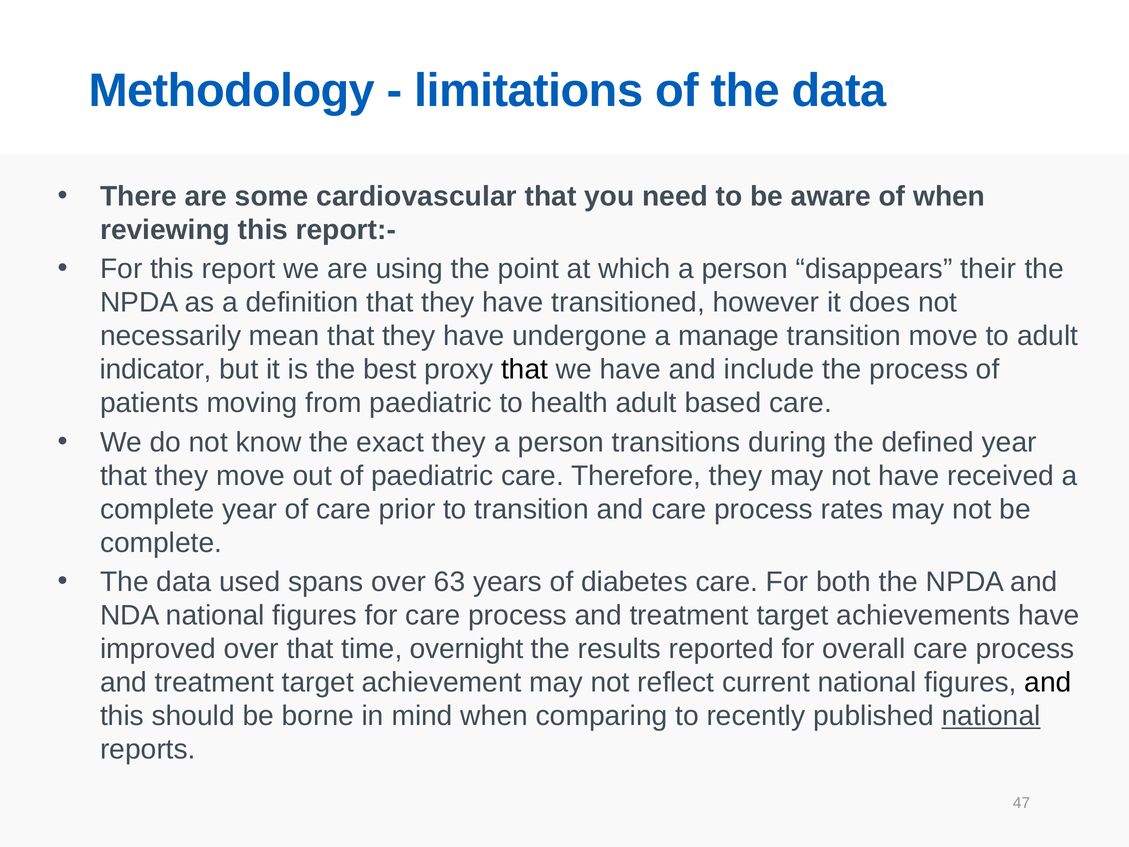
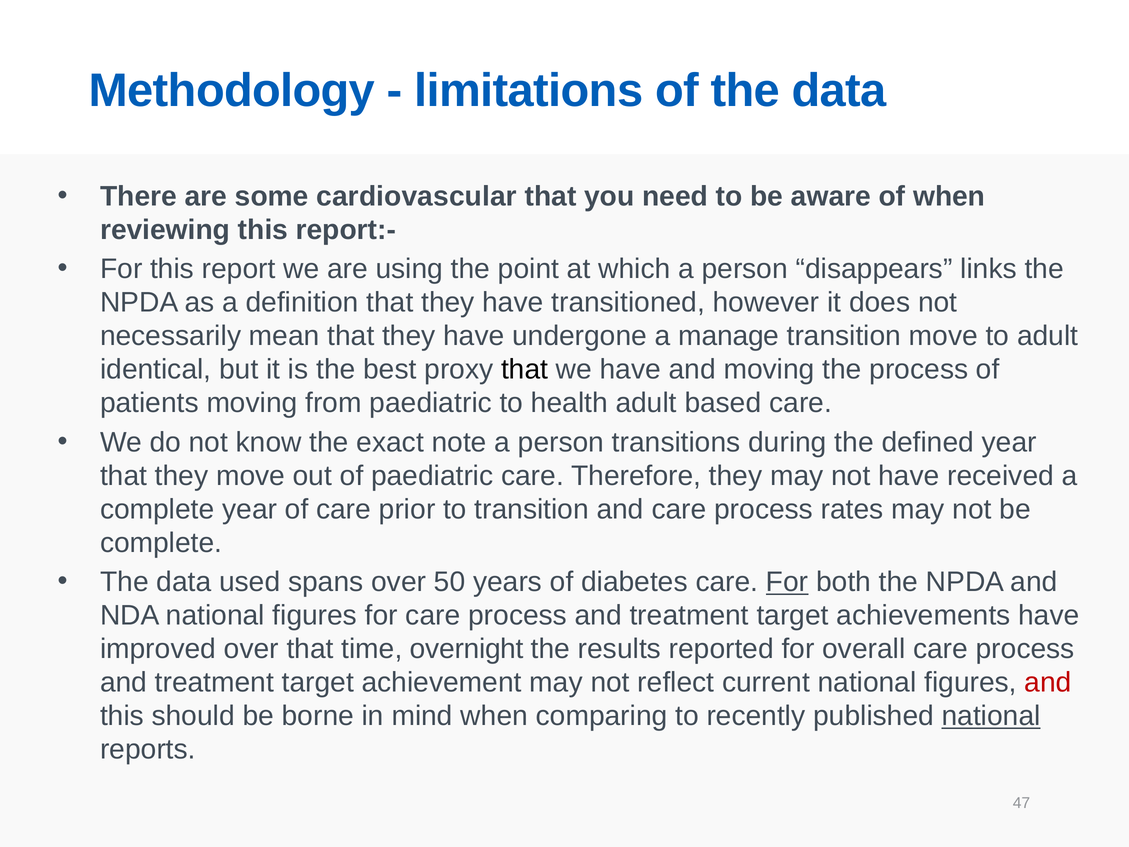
their: their -> links
indicator: indicator -> identical
and include: include -> moving
exact they: they -> note
63: 63 -> 50
For at (787, 582) underline: none -> present
and at (1048, 682) colour: black -> red
